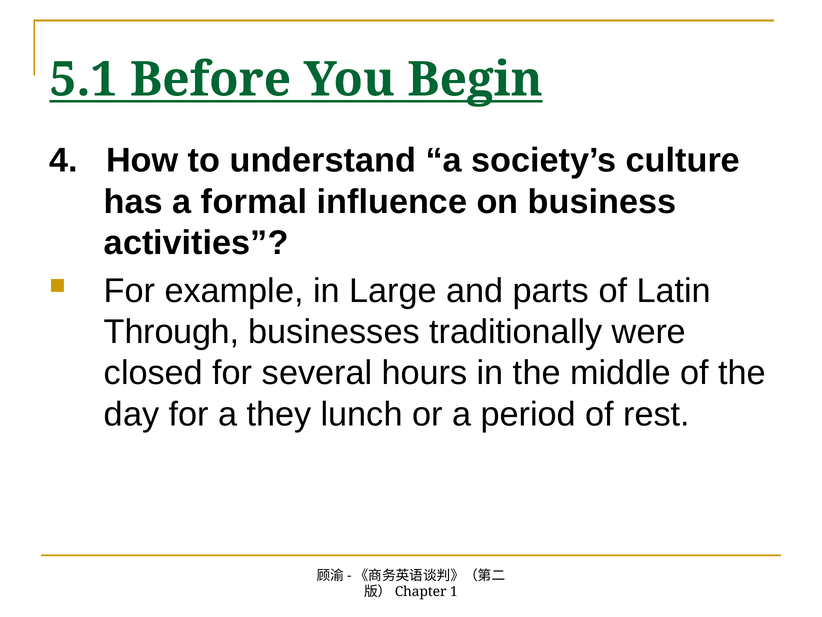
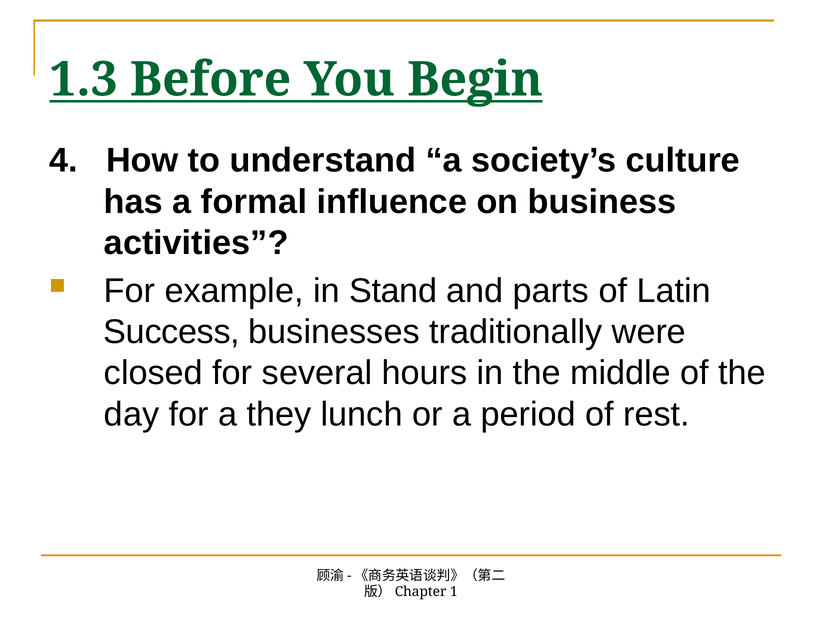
5.1: 5.1 -> 1.3
Large: Large -> Stand
Through: Through -> Success
